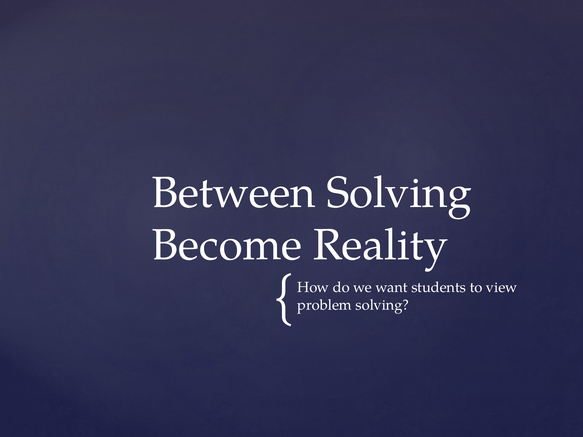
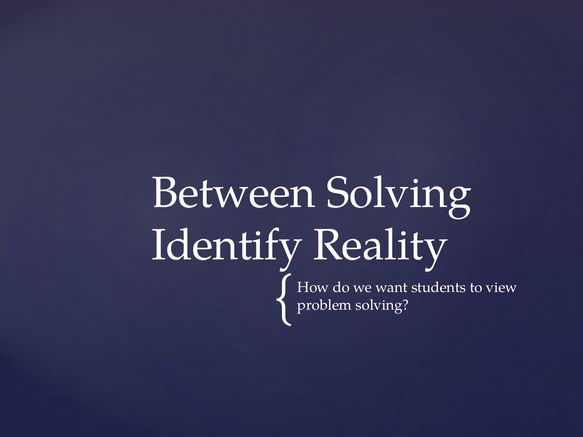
Become: Become -> Identify
